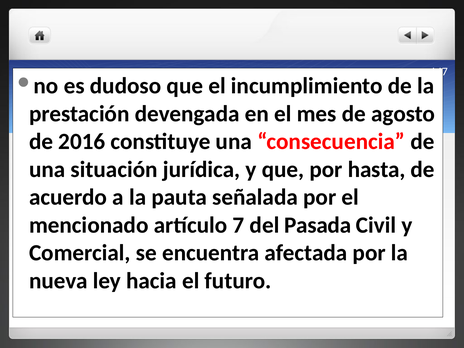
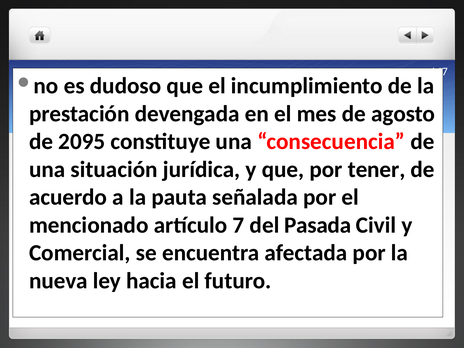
2016: 2016 -> 2095
hasta: hasta -> tener
